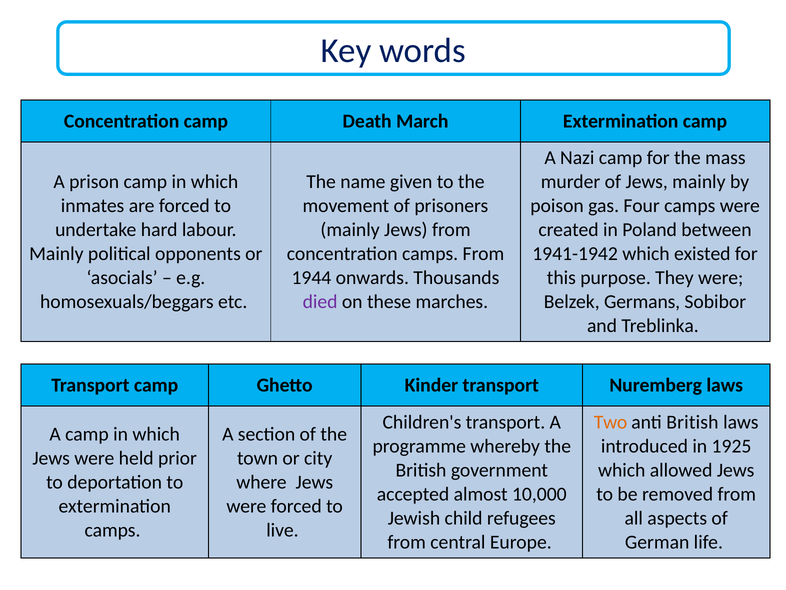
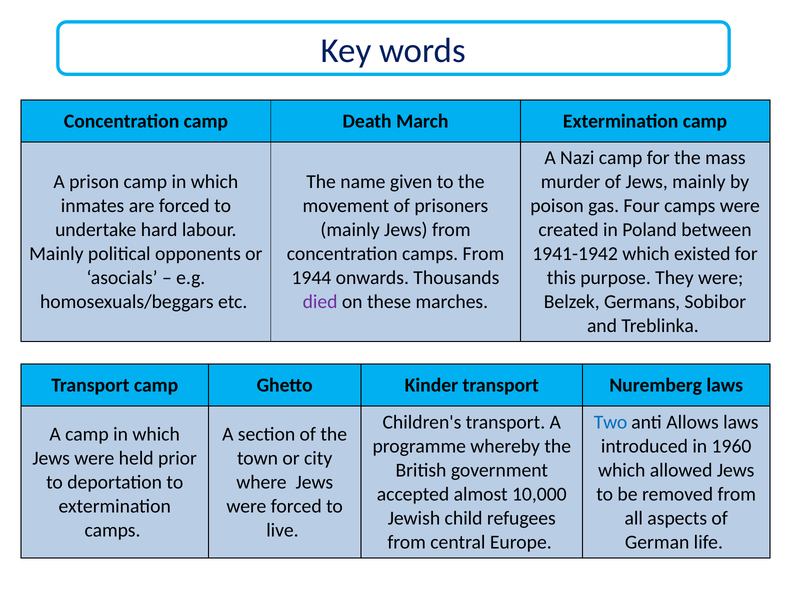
Two colour: orange -> blue
anti British: British -> Allows
1925: 1925 -> 1960
